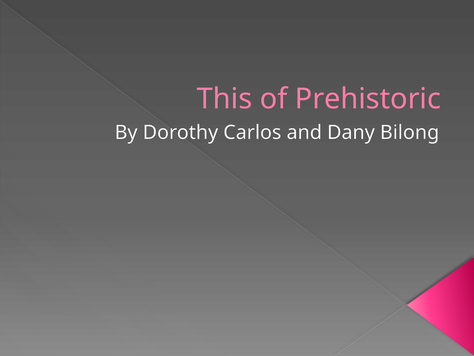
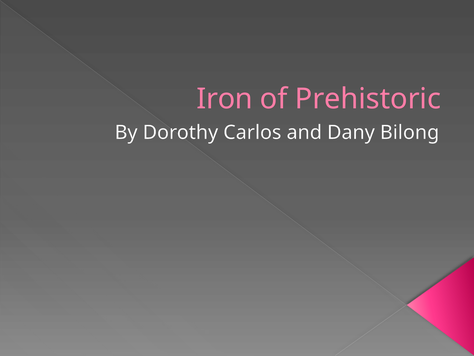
This: This -> Iron
